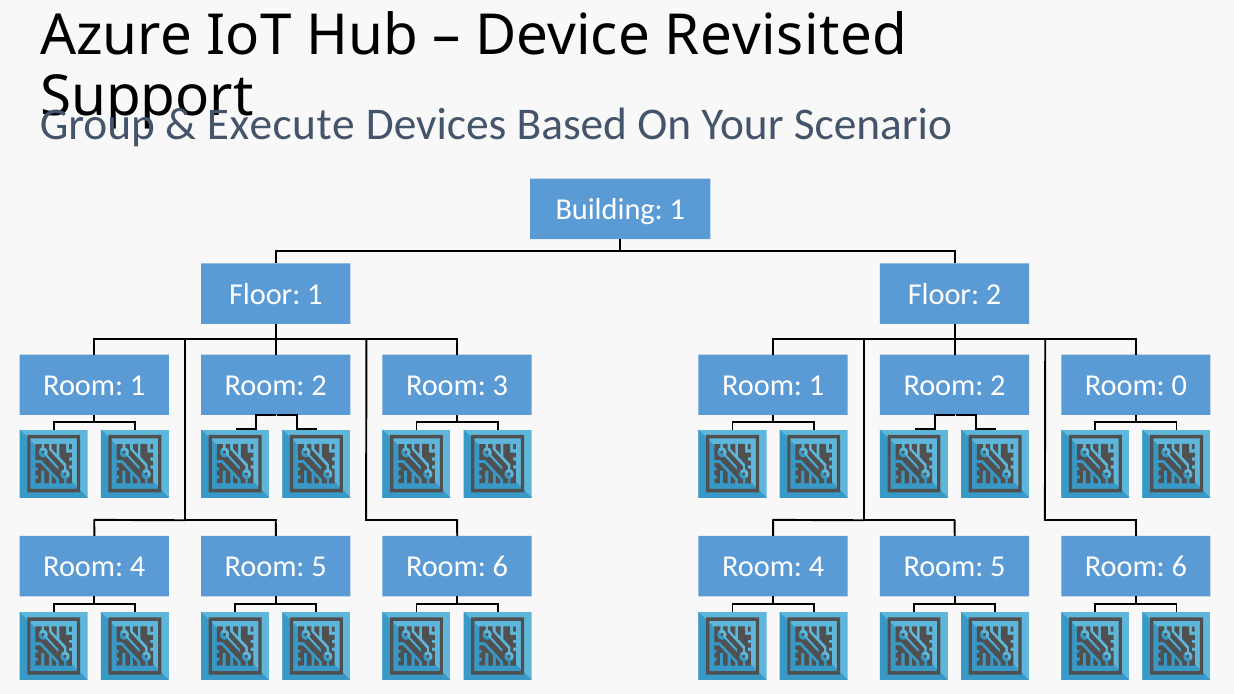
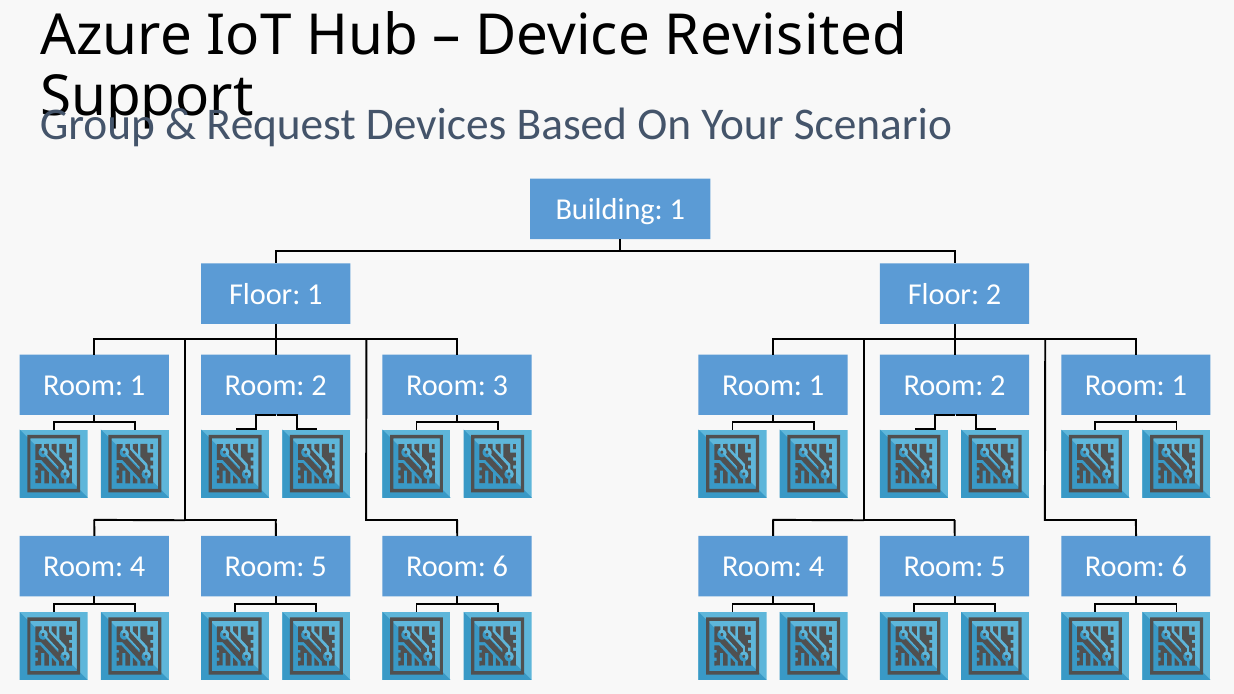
Execute: Execute -> Request
0 at (1179, 385): 0 -> 1
